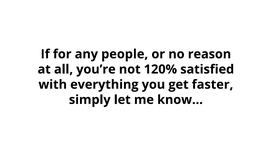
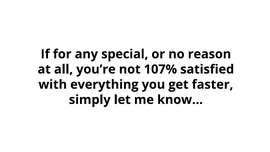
people: people -> special
120%: 120% -> 107%
